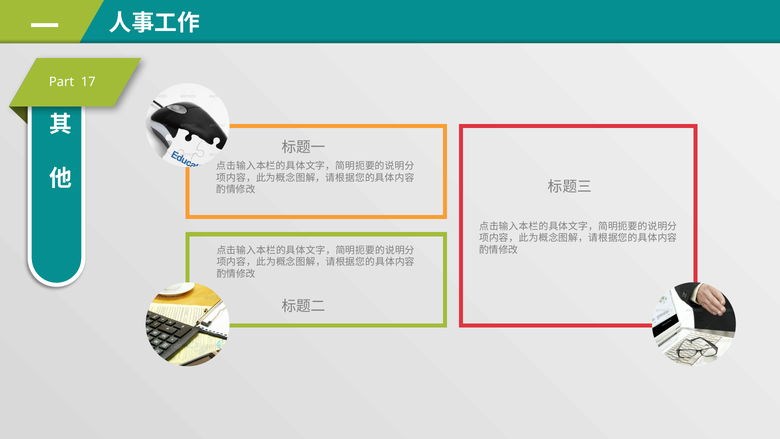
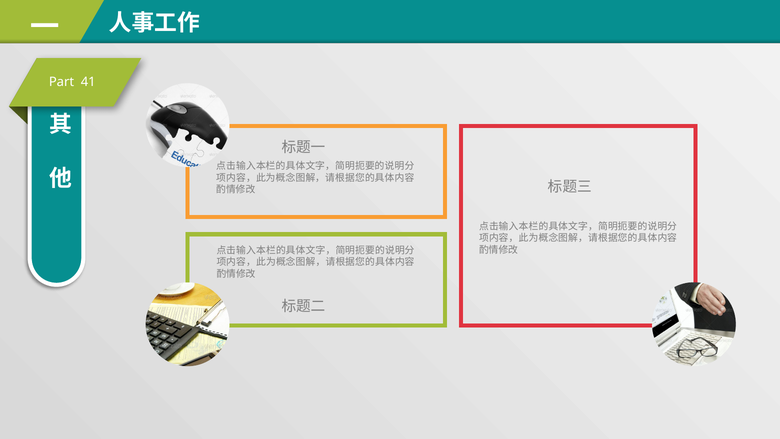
17: 17 -> 41
